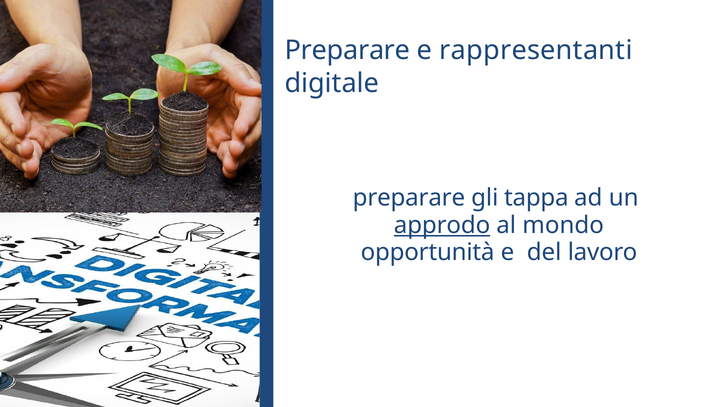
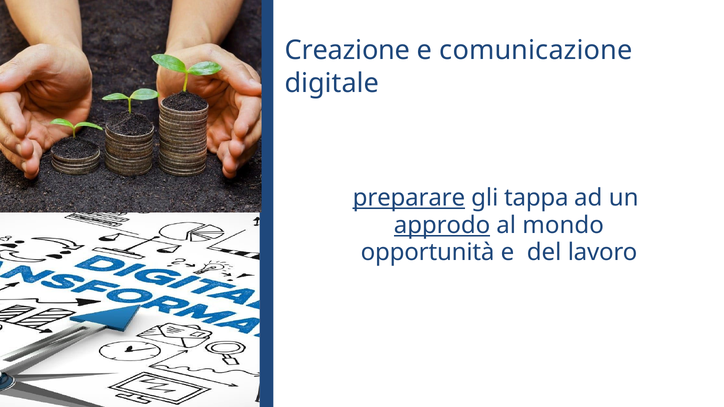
Preparare at (347, 51): Preparare -> Creazione
rappresentanti: rappresentanti -> comunicazione
preparare at (409, 198) underline: none -> present
